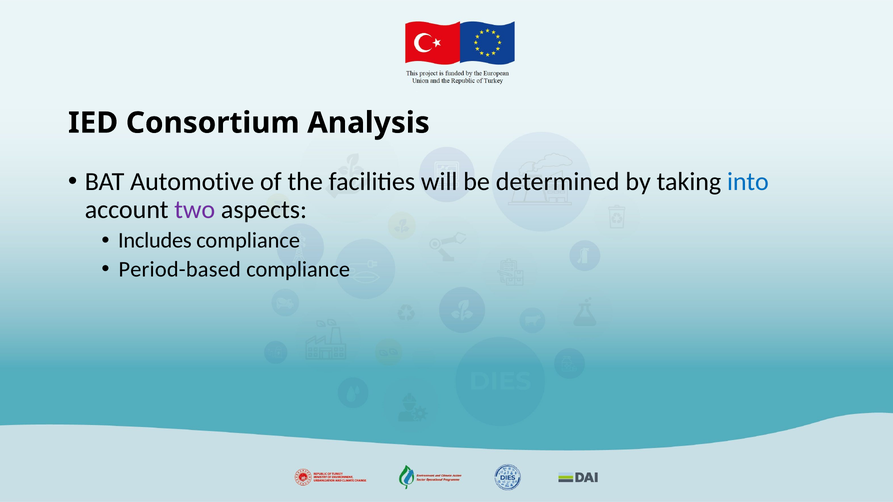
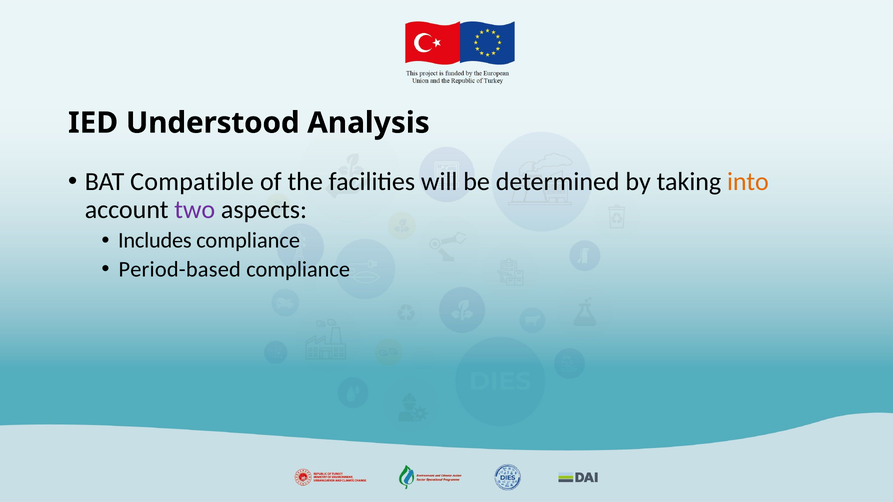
Consortium: Consortium -> Understood
Automotive: Automotive -> Compatible
into colour: blue -> orange
